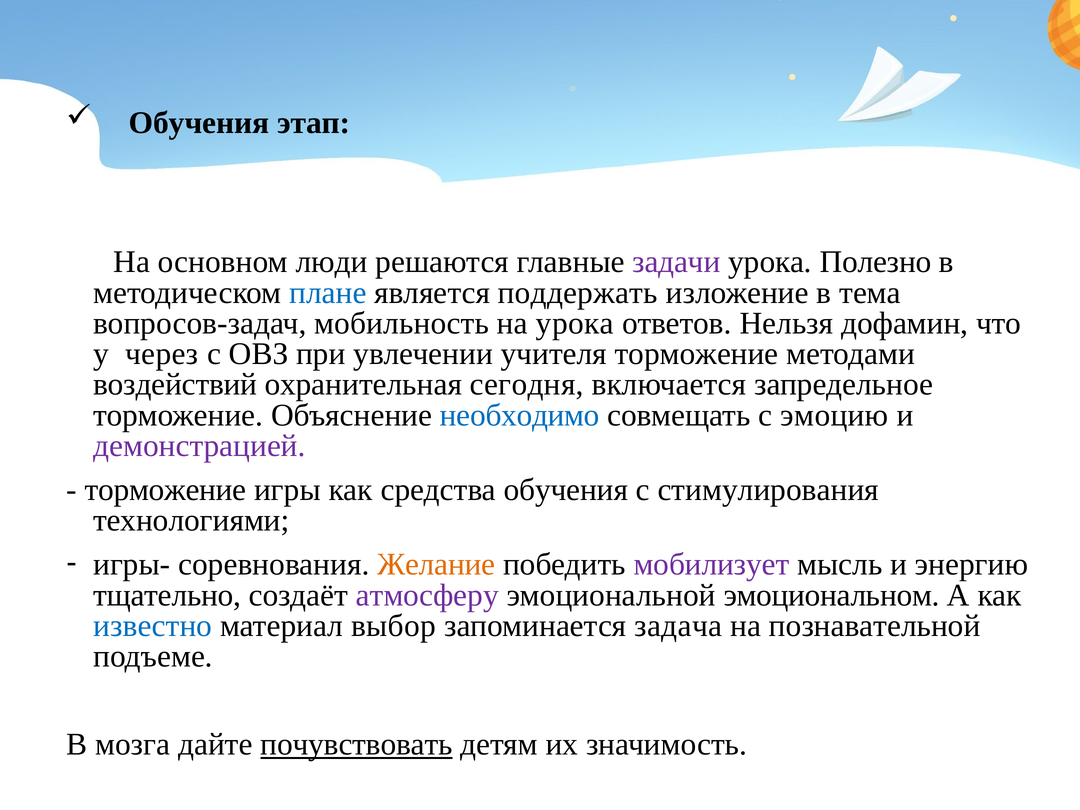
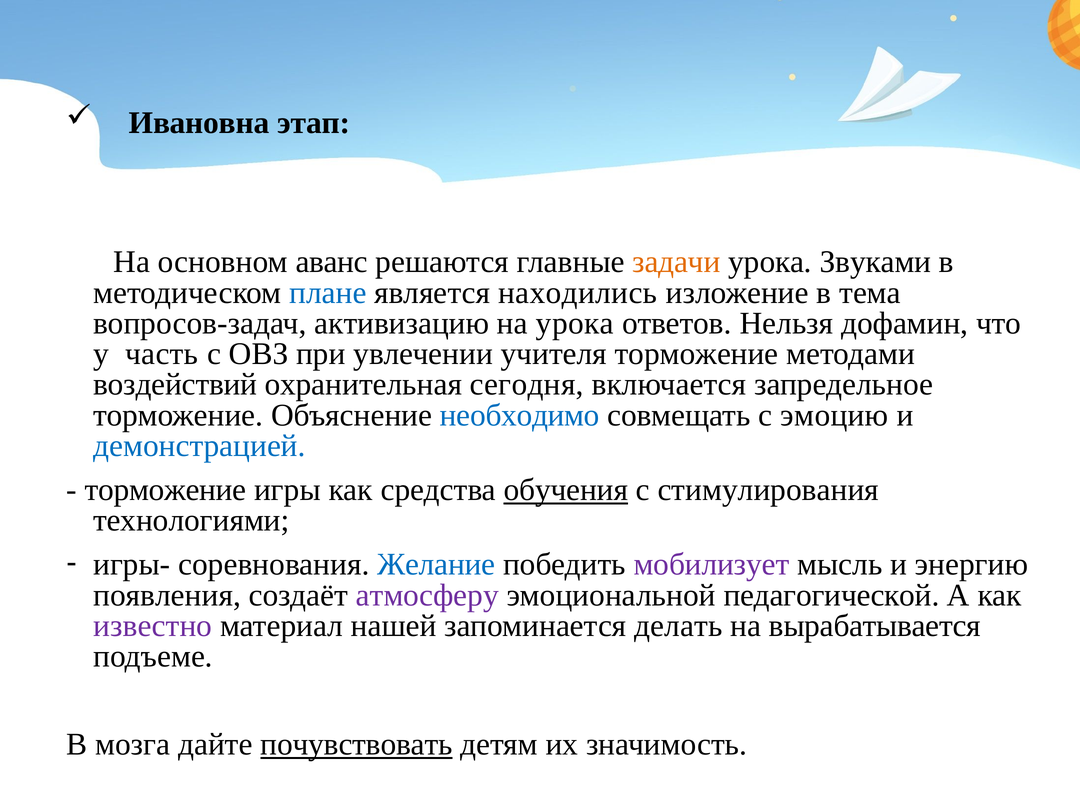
Обучения at (199, 123): Обучения -> Ивановна
люди: люди -> аванс
задачи colour: purple -> orange
Полезно: Полезно -> Звуками
поддержать: поддержать -> находились
мобильность: мобильность -> активизацию
через: через -> часть
демонстрацией colour: purple -> blue
обучения at (566, 490) underline: none -> present
Желание colour: orange -> blue
тщательно: тщательно -> появления
эмоциональном: эмоциональном -> педагогической
известно colour: blue -> purple
выбор: выбор -> нашей
задача: задача -> делать
познавательной: познавательной -> вырабатывается
